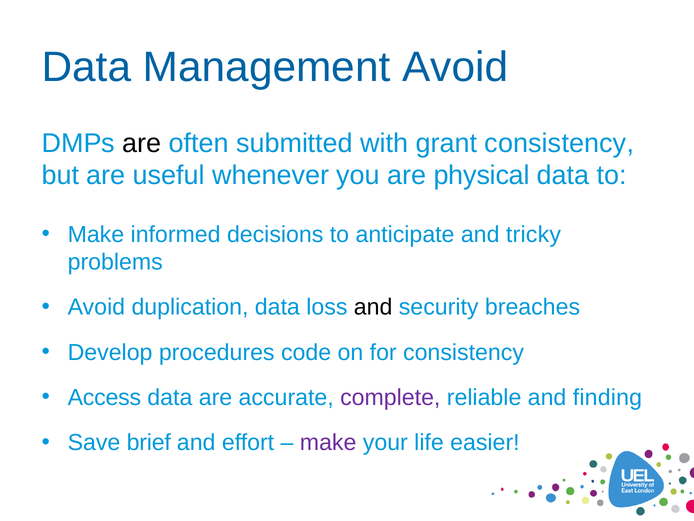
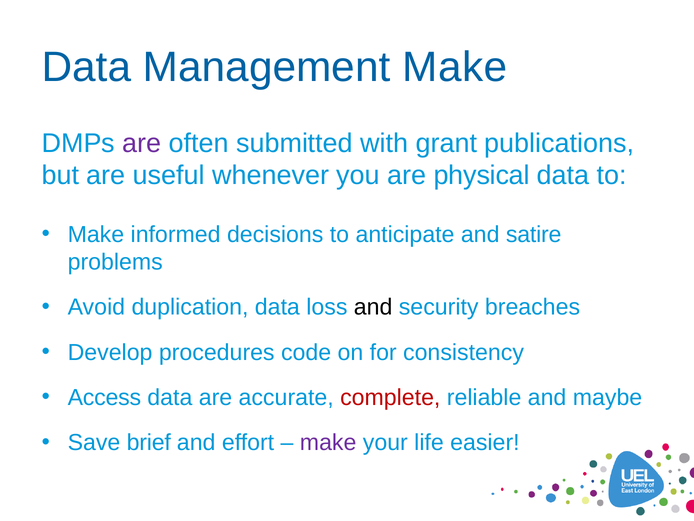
Management Avoid: Avoid -> Make
are at (142, 143) colour: black -> purple
grant consistency: consistency -> publications
tricky: tricky -> satire
complete colour: purple -> red
finding: finding -> maybe
